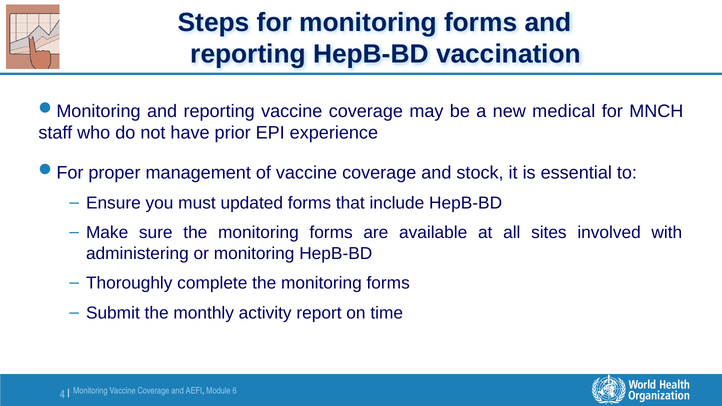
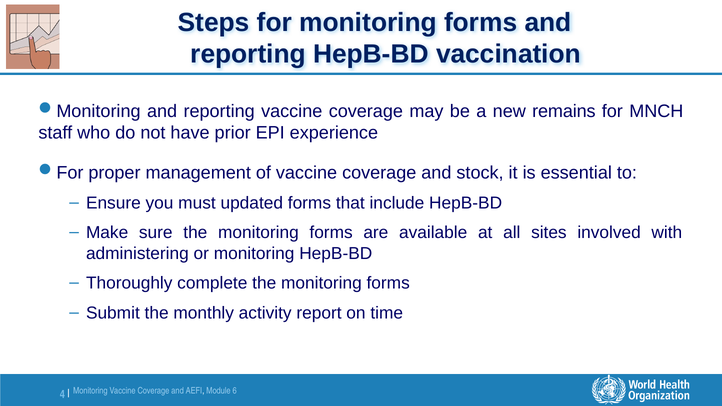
medical: medical -> remains
